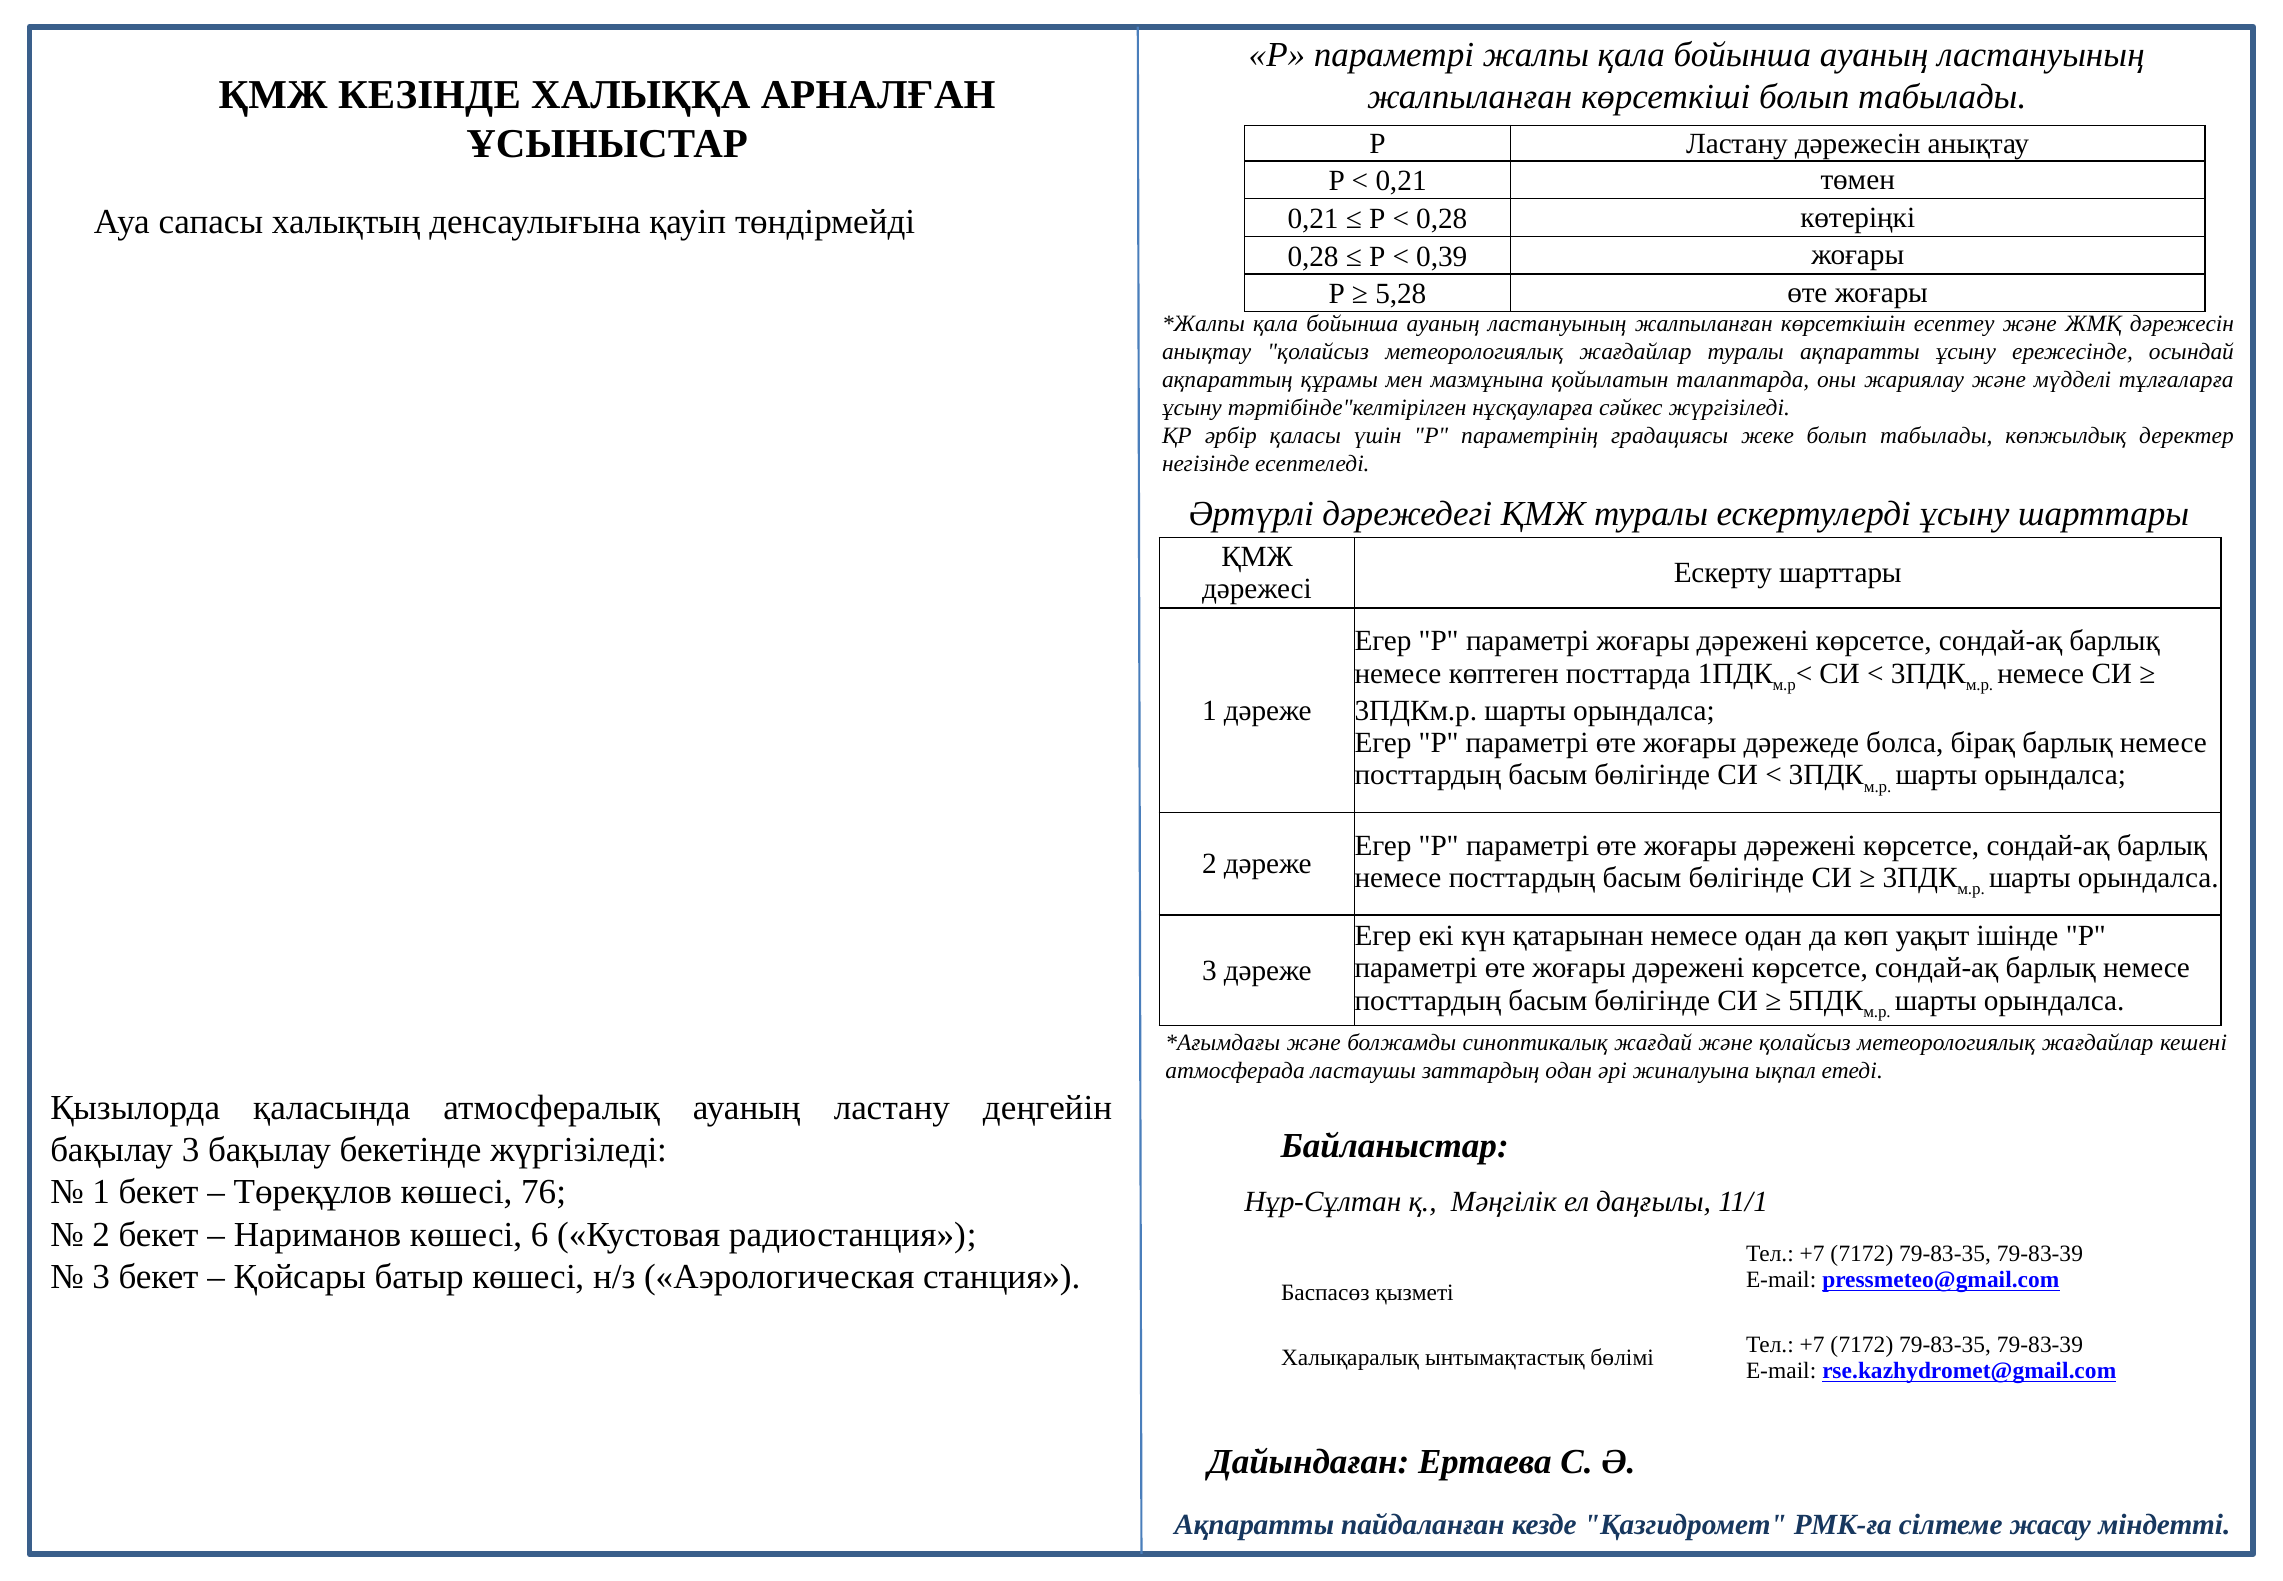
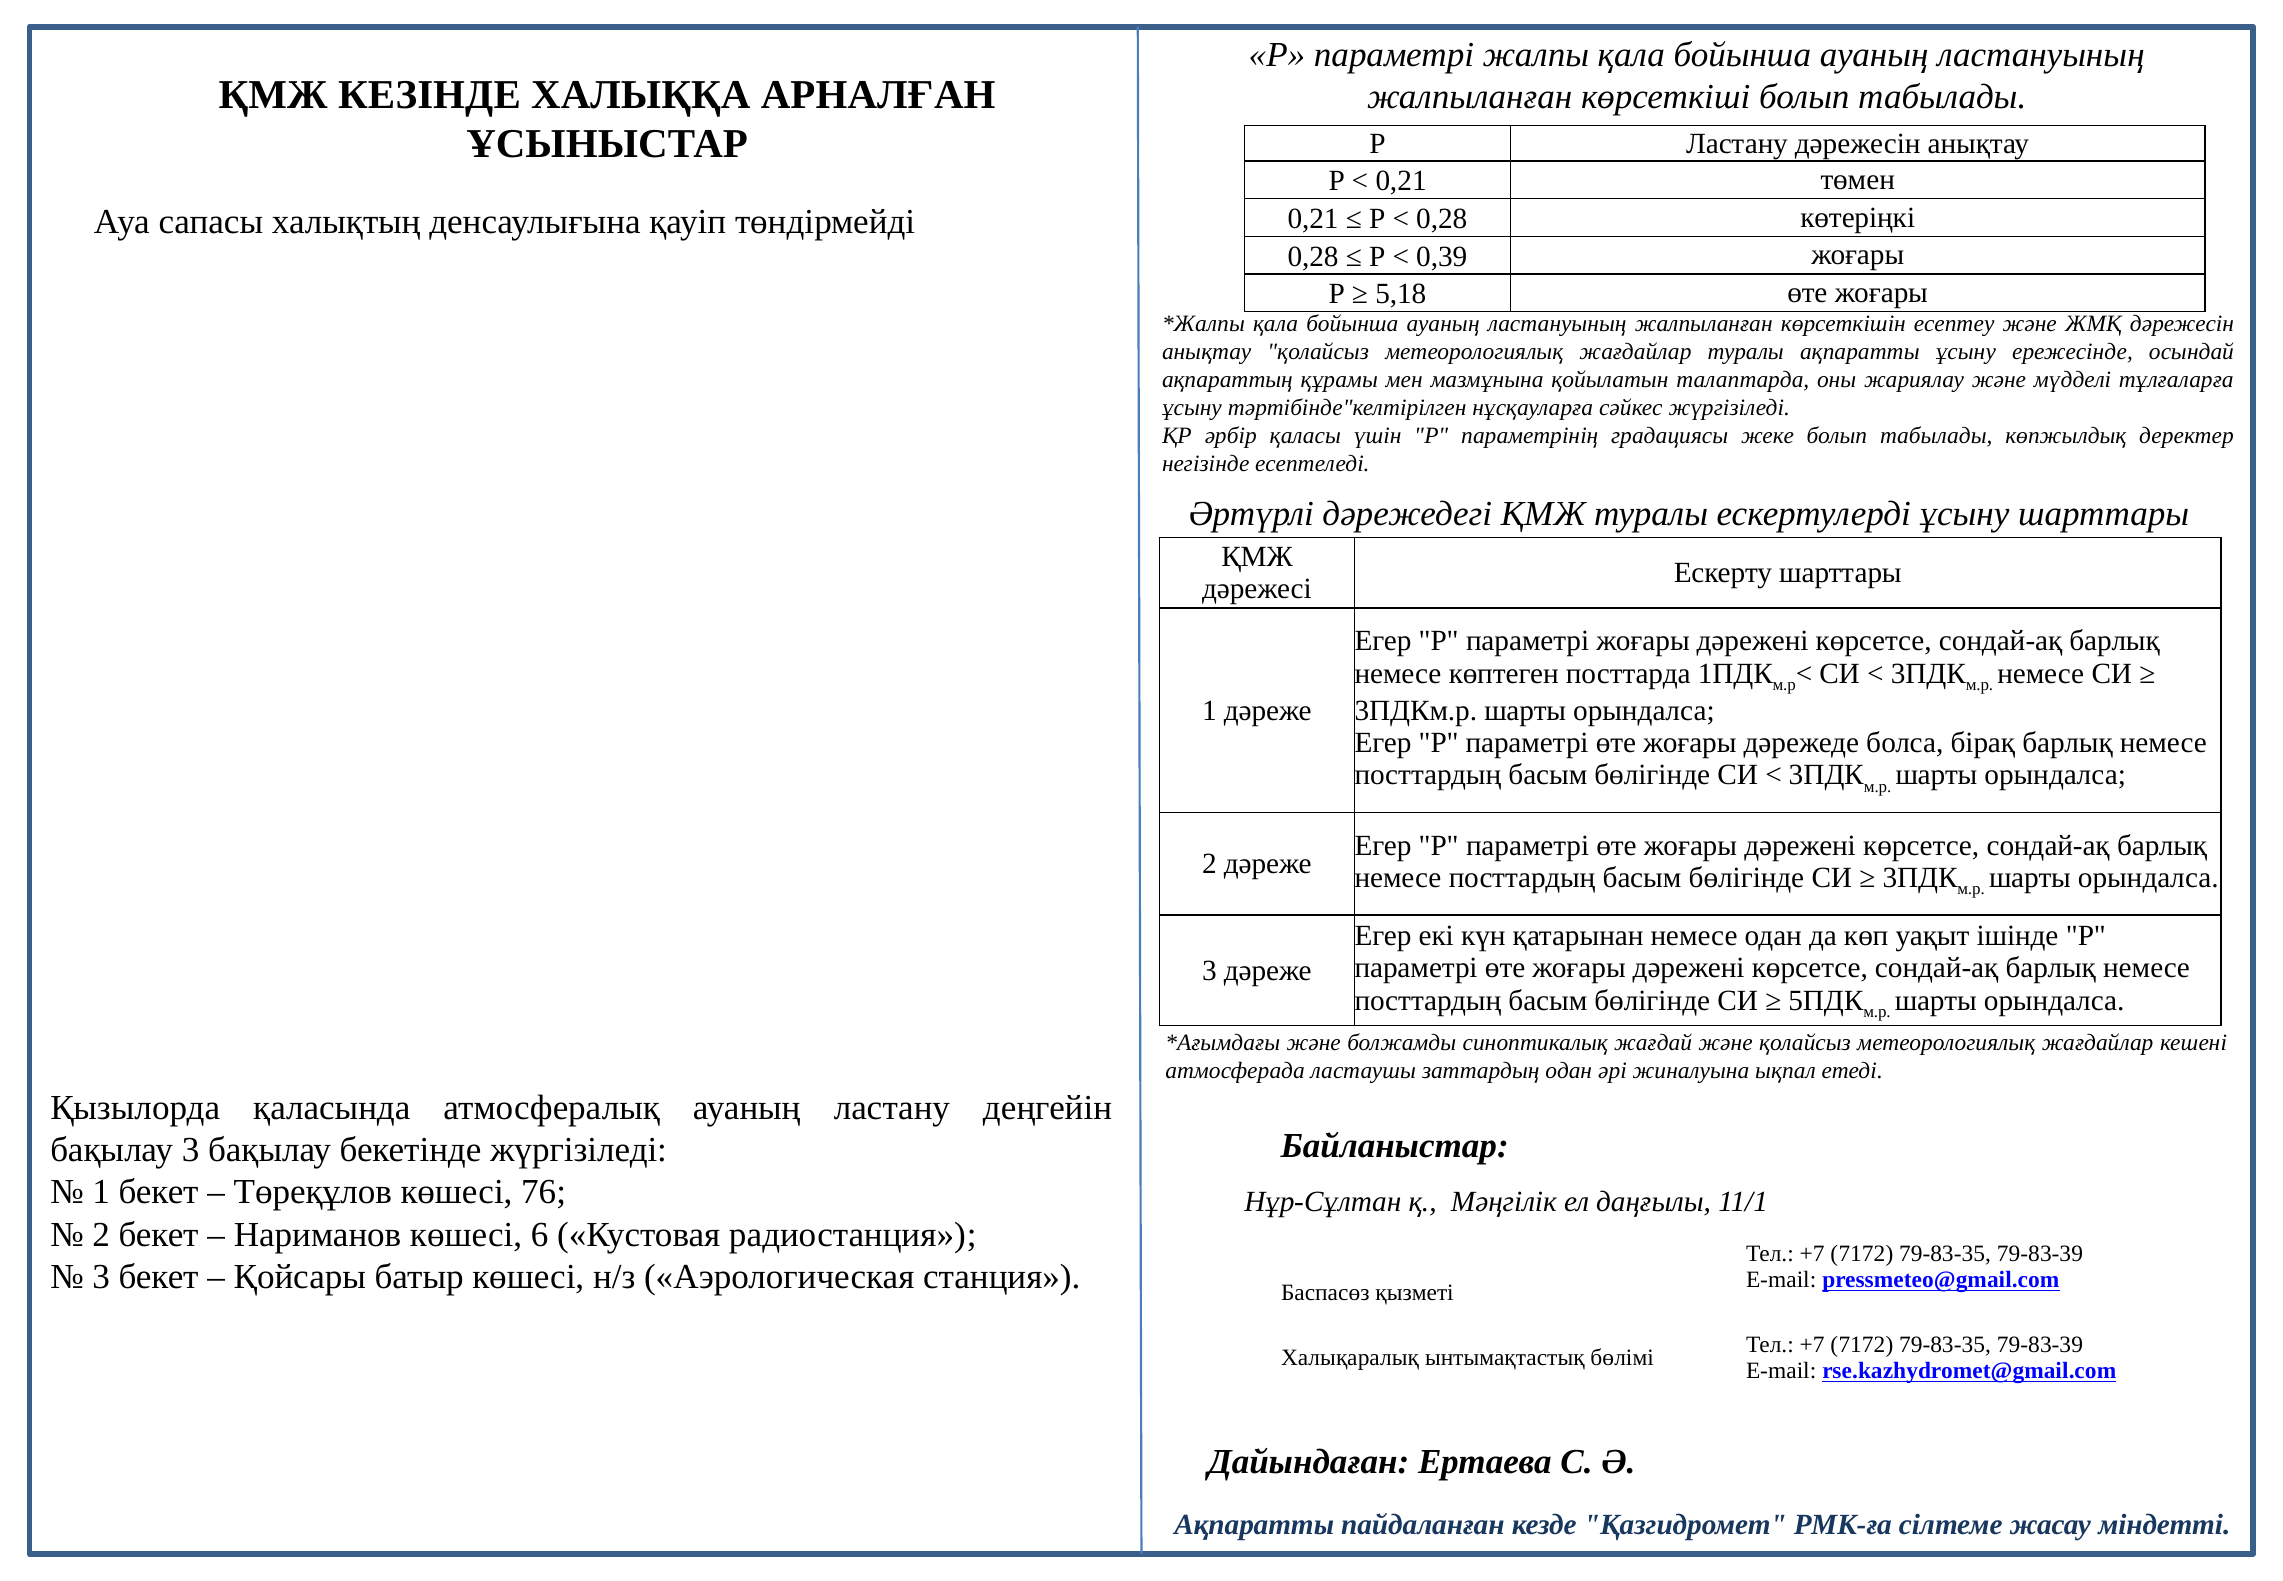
5,28: 5,28 -> 5,18
